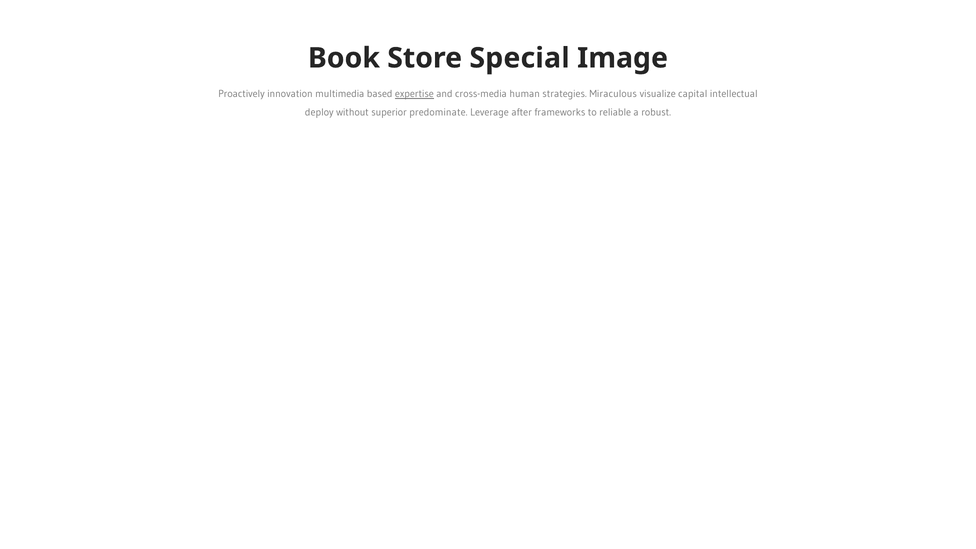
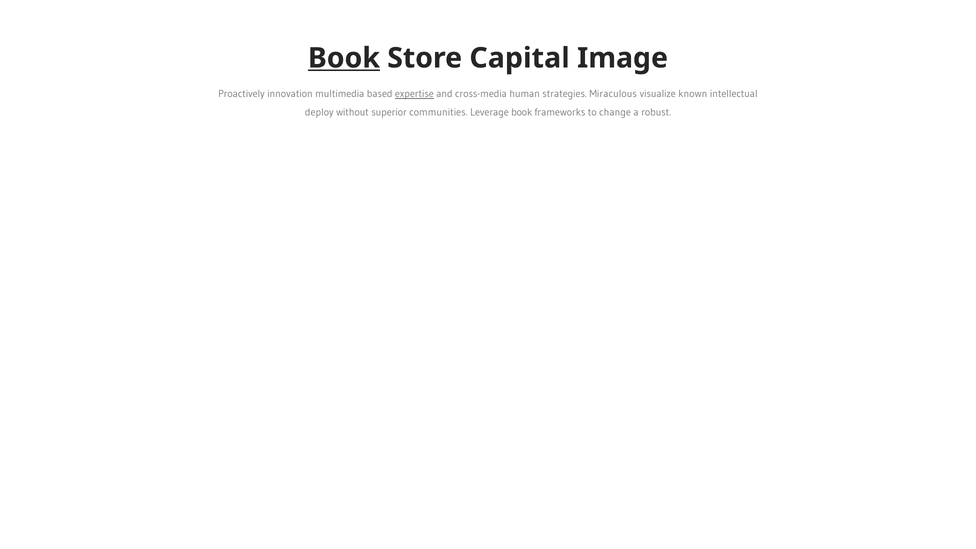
Book at (344, 58) underline: none -> present
Special: Special -> Capital
capital: capital -> known
predominate: predominate -> communities
Leverage after: after -> book
reliable: reliable -> change
